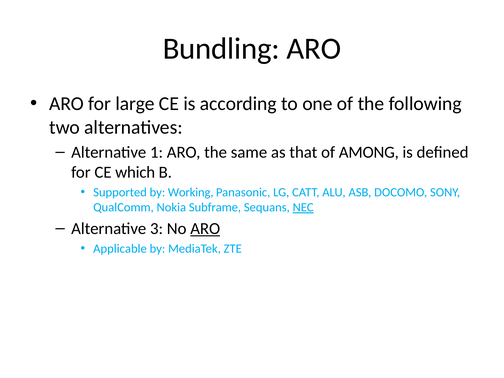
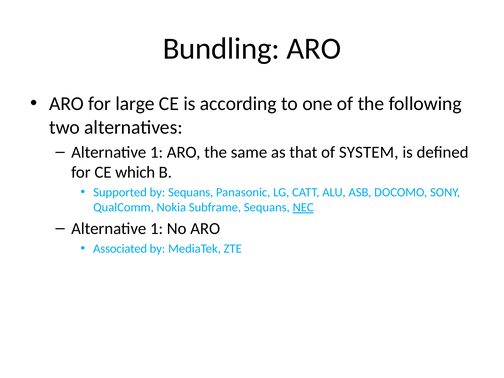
AMONG: AMONG -> SYSTEM
by Working: Working -> Sequans
3 at (157, 229): 3 -> 1
ARO at (205, 229) underline: present -> none
Applicable: Applicable -> Associated
